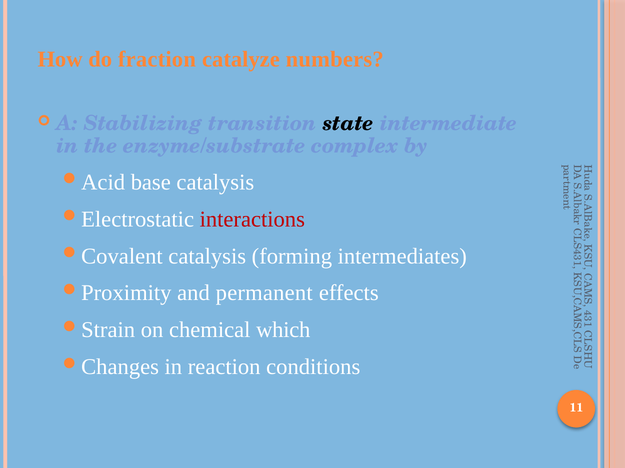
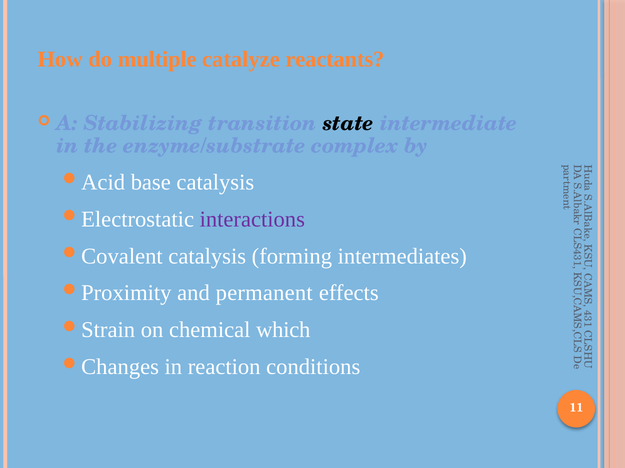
fraction: fraction -> multiple
numbers: numbers -> reactants
interactions colour: red -> purple
